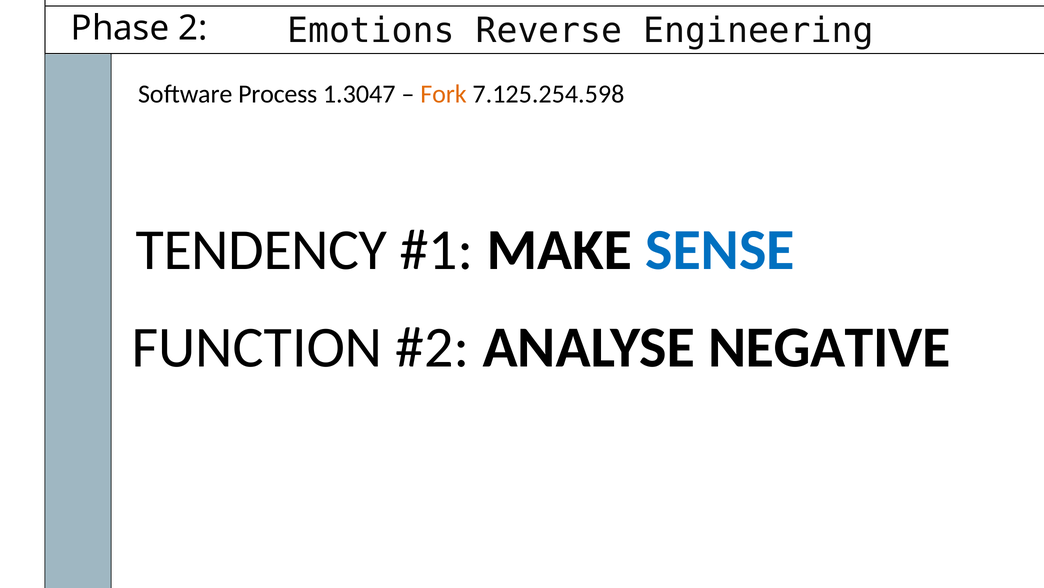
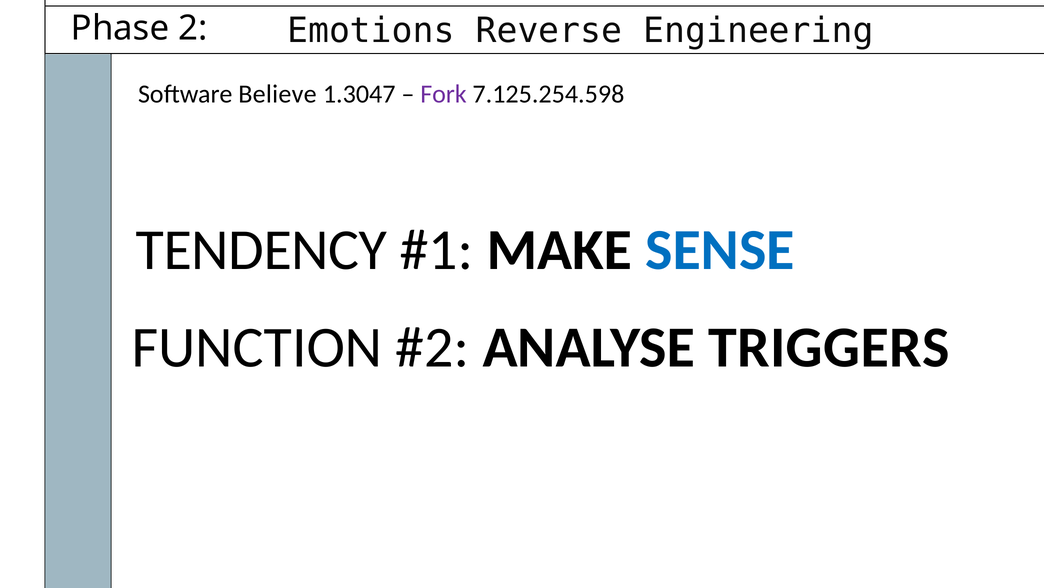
Process: Process -> Believe
Fork colour: orange -> purple
NEGATIVE: NEGATIVE -> TRIGGERS
